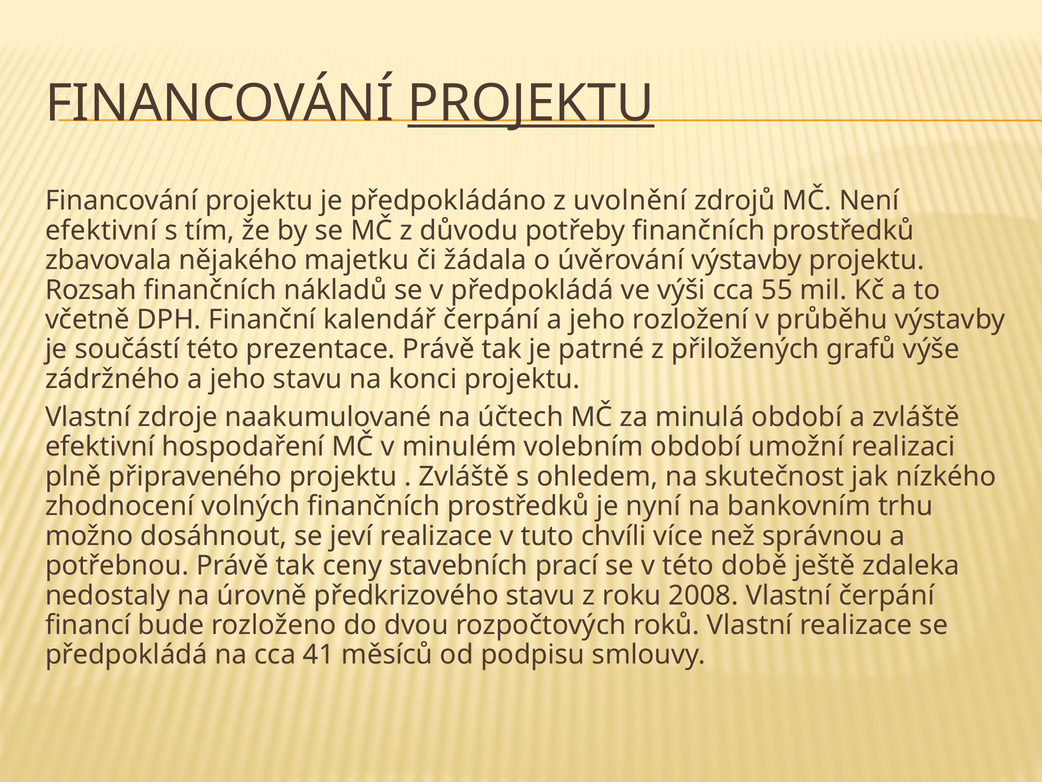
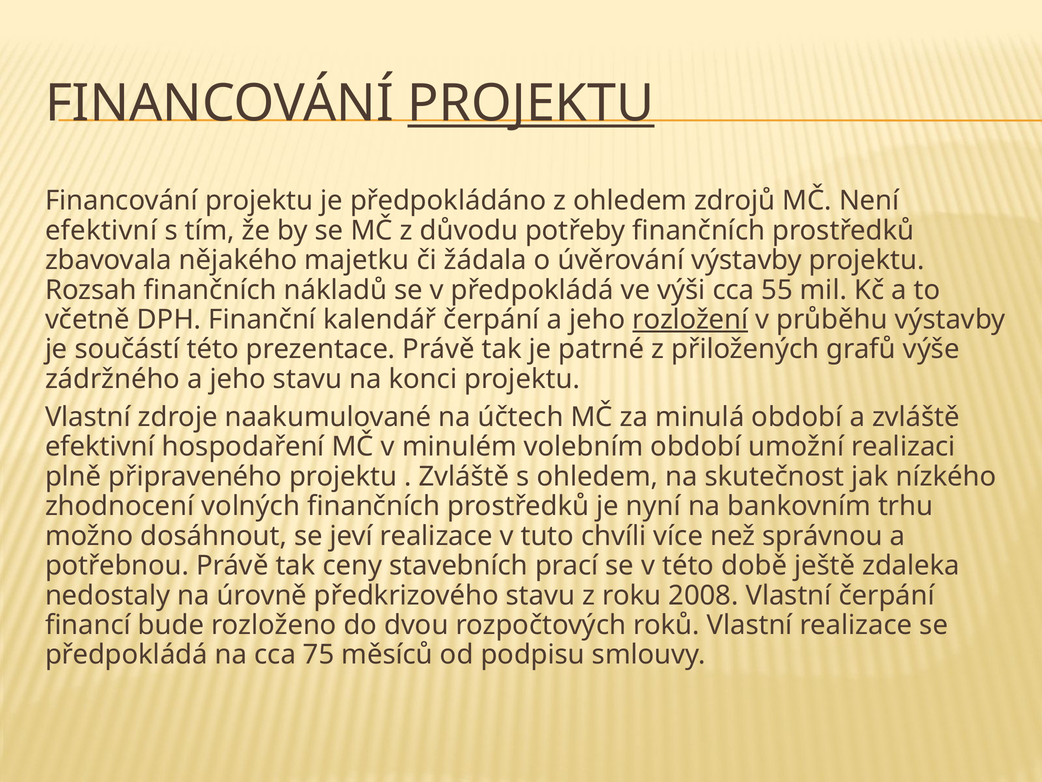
z uvolnění: uvolnění -> ohledem
rozložení underline: none -> present
41: 41 -> 75
